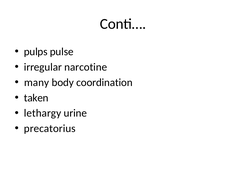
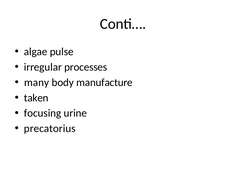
pulps: pulps -> algae
narcotine: narcotine -> processes
coordination: coordination -> manufacture
lethargy: lethargy -> focusing
